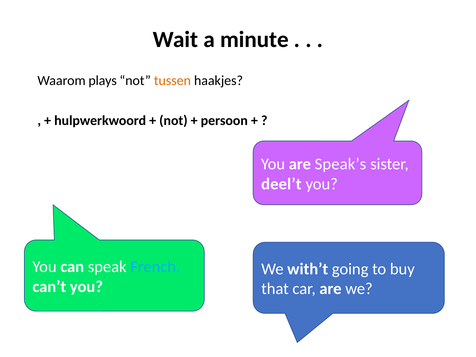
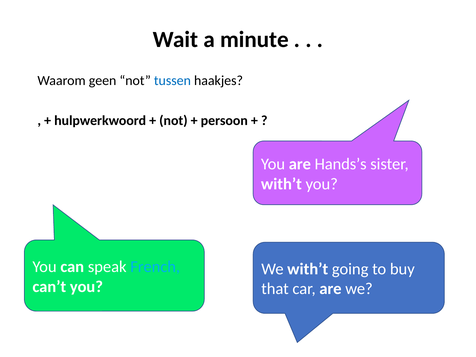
plays: plays -> geen
tussen colour: orange -> blue
Speak’s: Speak’s -> Hands’s
deel’t at (281, 184): deel’t -> with’t
